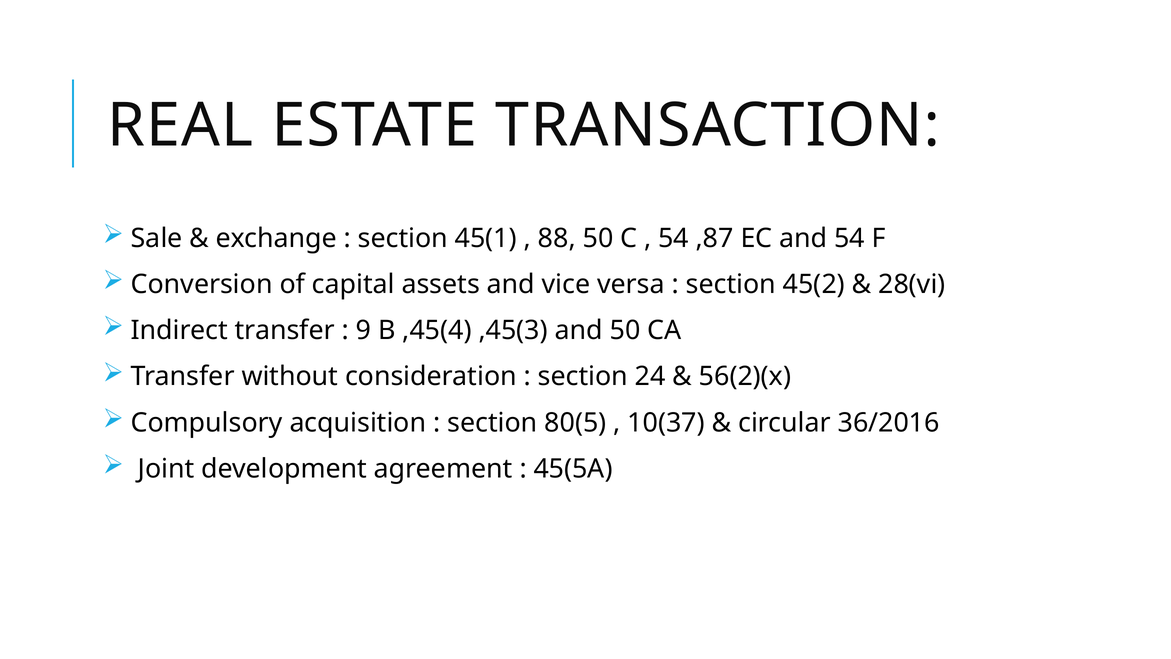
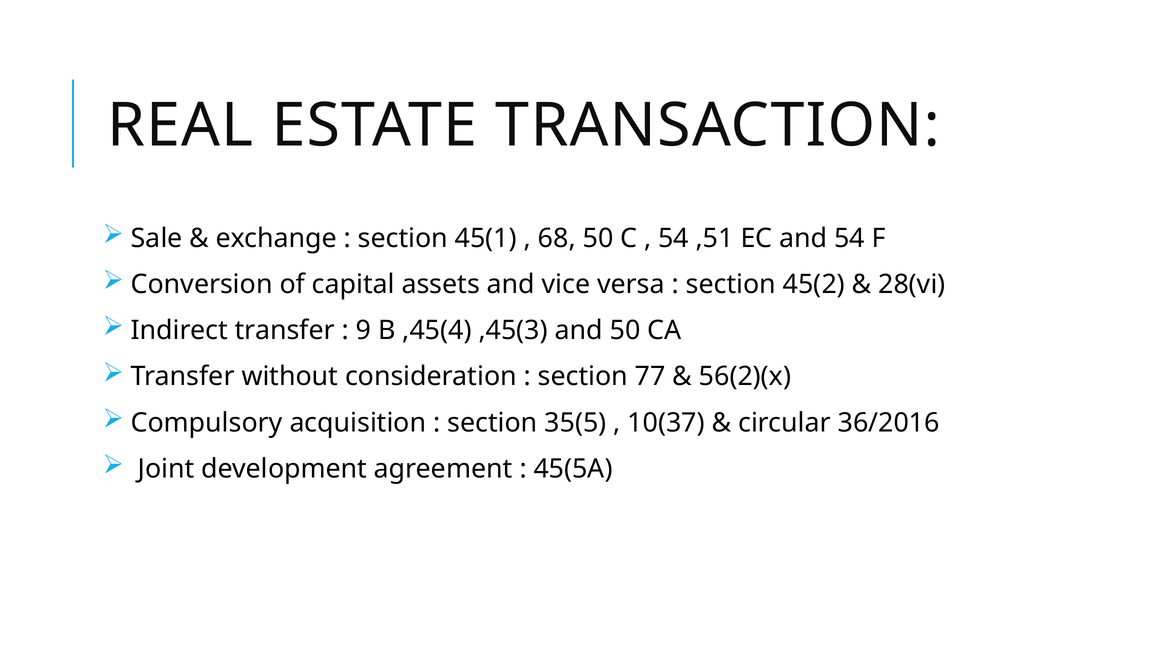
88: 88 -> 68
,87: ,87 -> ,51
24: 24 -> 77
80(5: 80(5 -> 35(5
